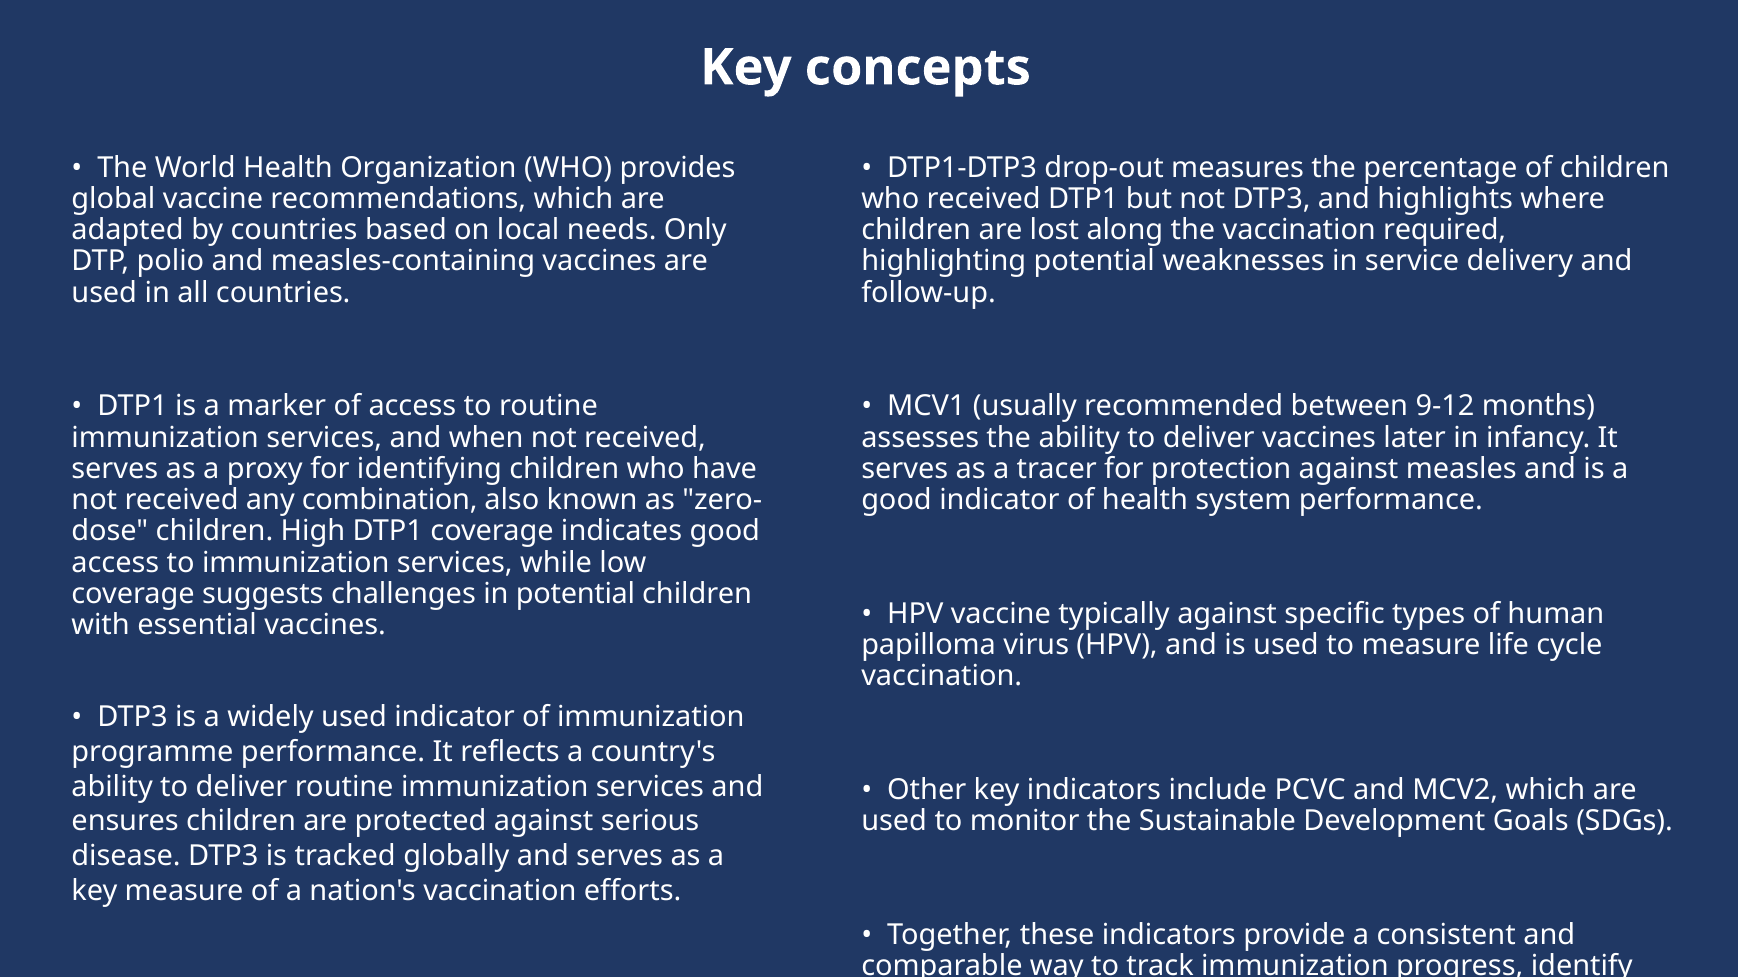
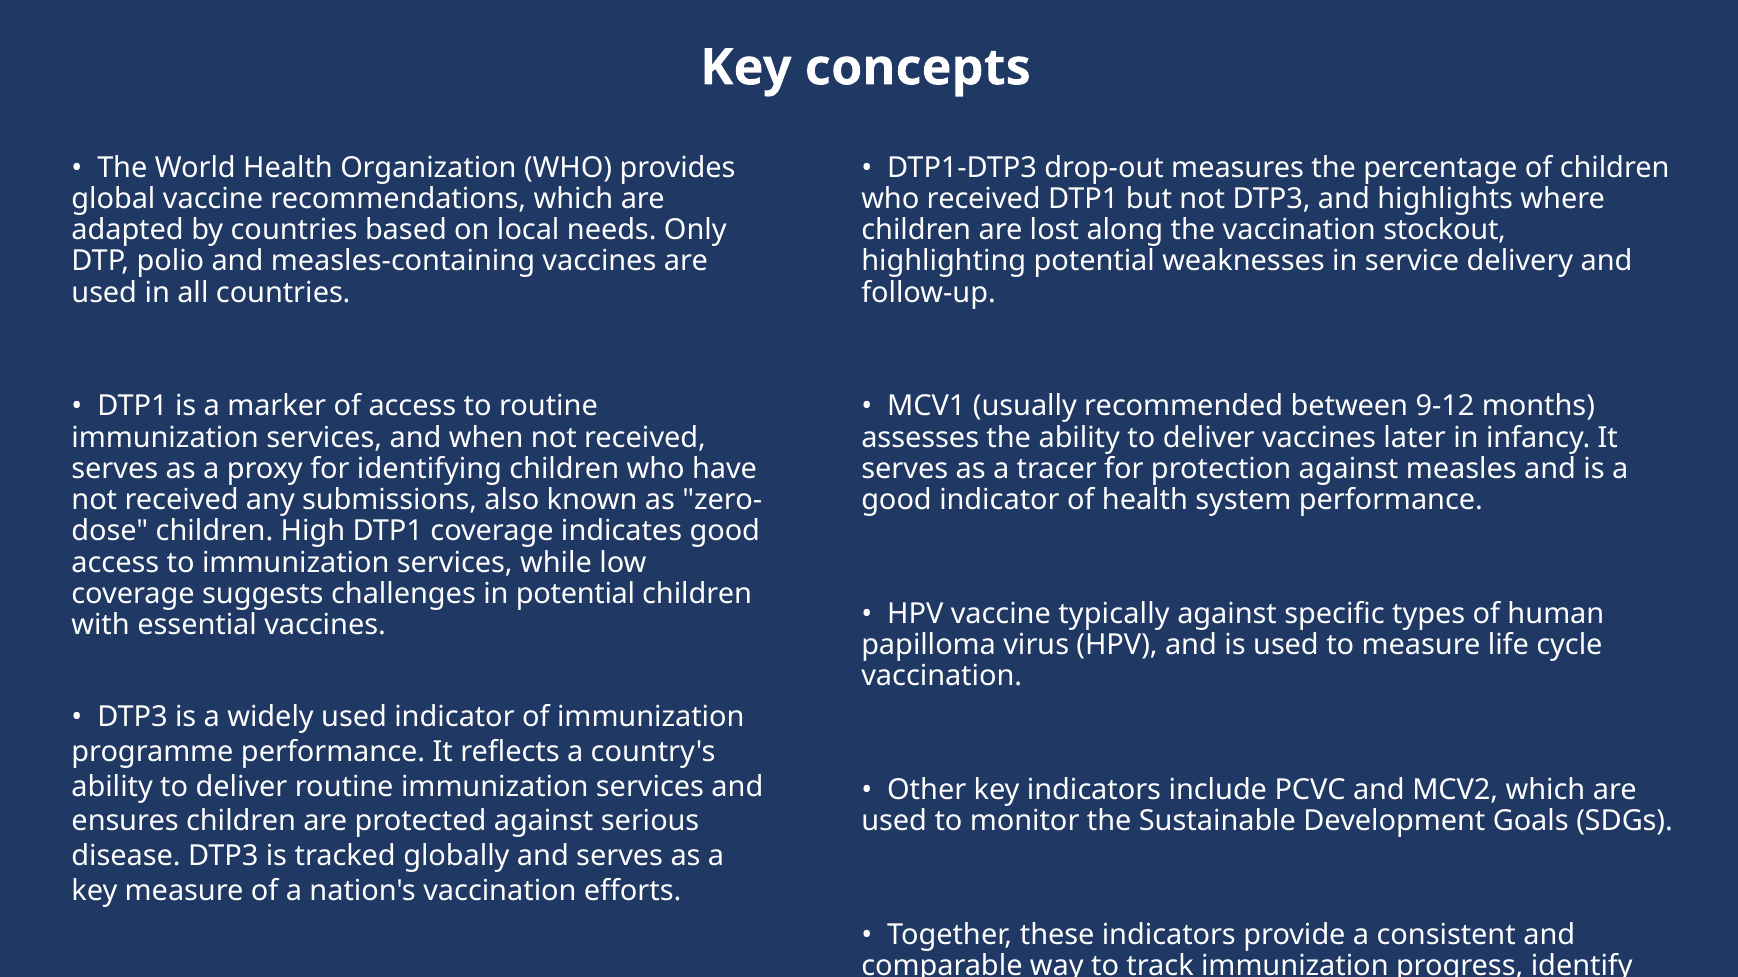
required: required -> stockout
combination: combination -> submissions
